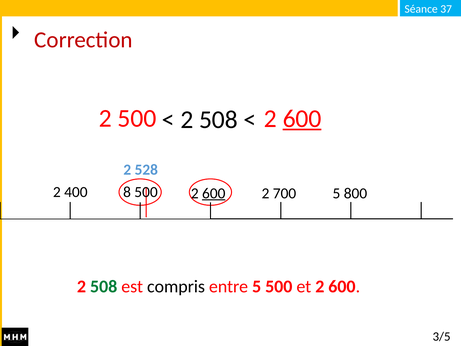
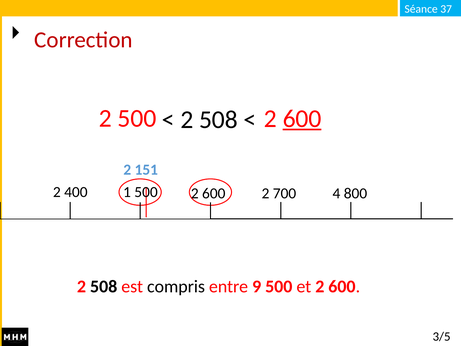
528: 528 -> 151
8: 8 -> 1
600 at (214, 193) underline: present -> none
700 5: 5 -> 4
508 at (104, 286) colour: green -> black
entre 5: 5 -> 9
